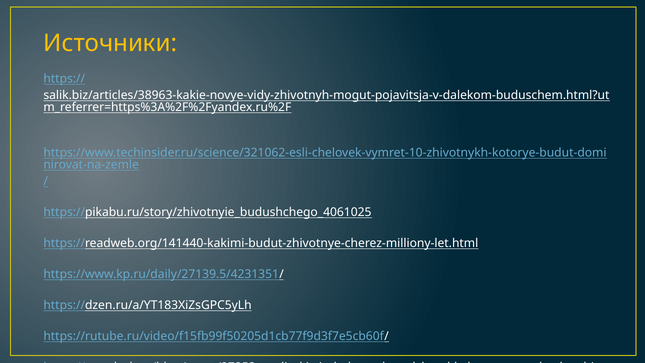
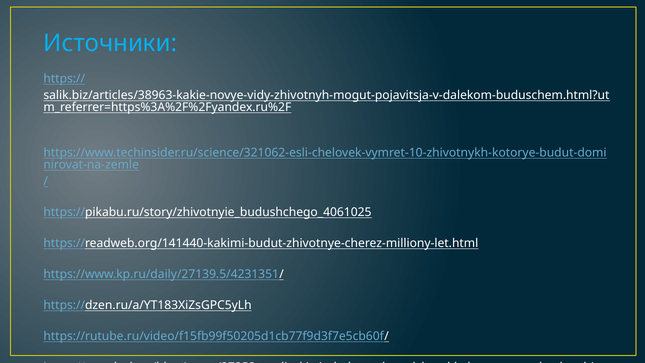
Источники colour: yellow -> light blue
